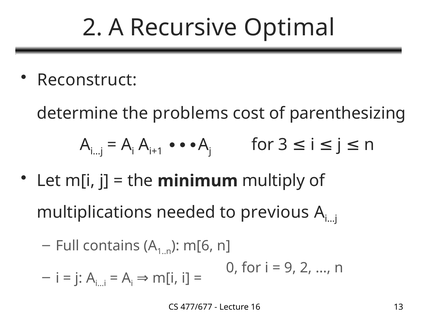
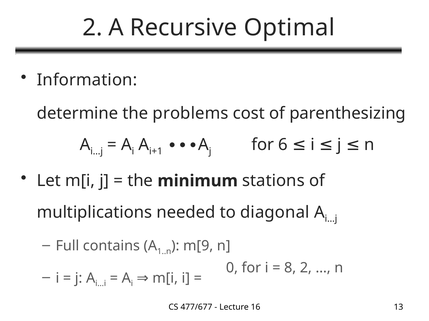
Reconstruct: Reconstruct -> Information
3: 3 -> 6
multiply: multiply -> stations
previous: previous -> diagonal
m[6: m[6 -> m[9
9: 9 -> 8
